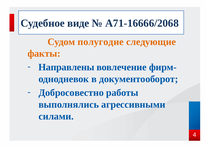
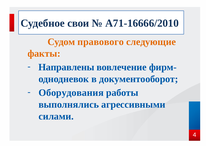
виде: виде -> свои
А71-16666/2068: А71-16666/2068 -> А71-16666/2010
полугодие: полугодие -> правового
Добросовестно: Добросовестно -> Оборудования
